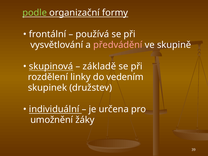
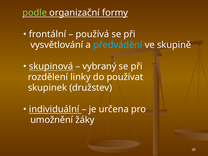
předvádění colour: pink -> light blue
základě: základě -> vybraný
vedením: vedením -> používat
